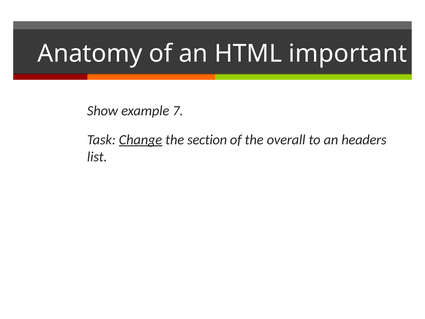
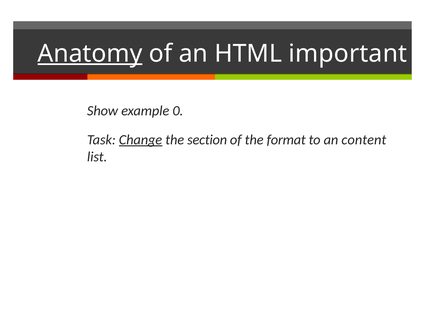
Anatomy underline: none -> present
7: 7 -> 0
overall: overall -> format
headers: headers -> content
